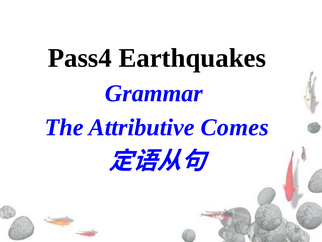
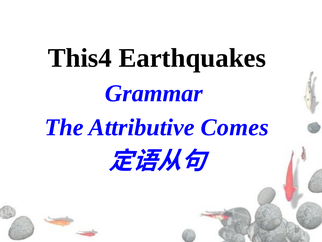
Pass4: Pass4 -> This4
